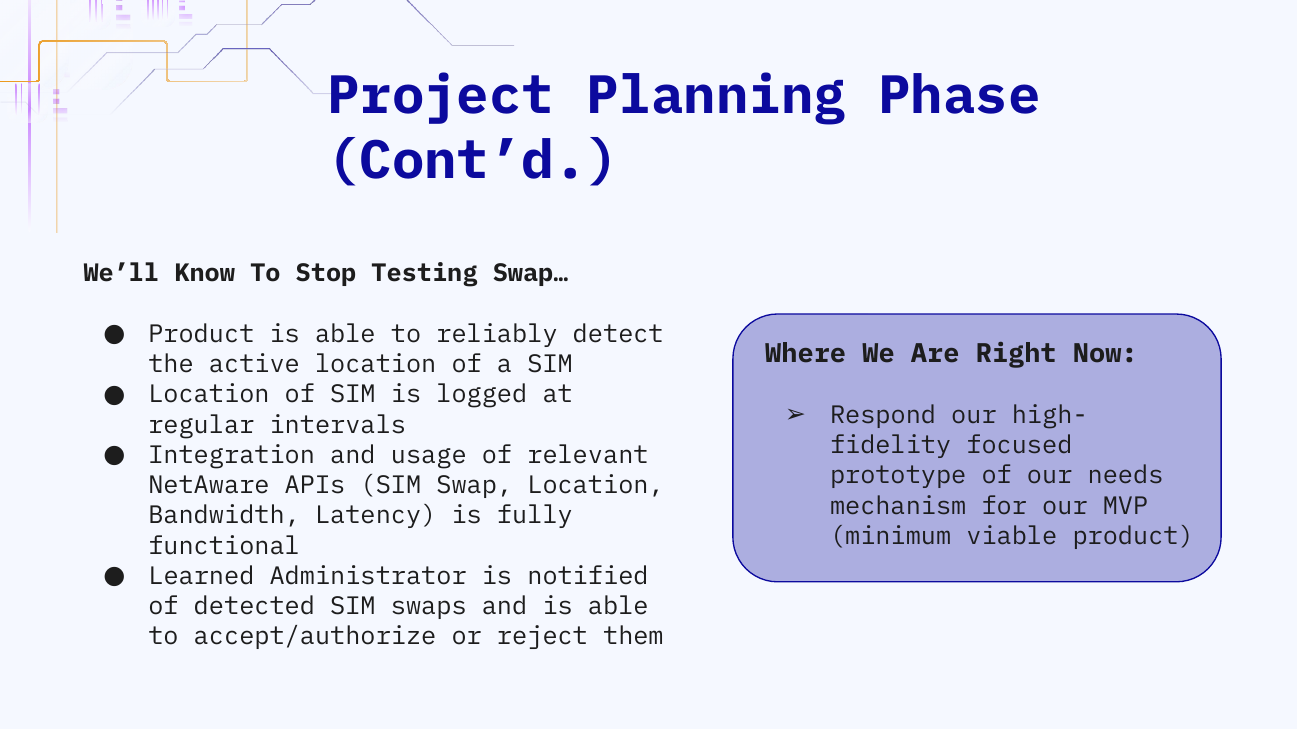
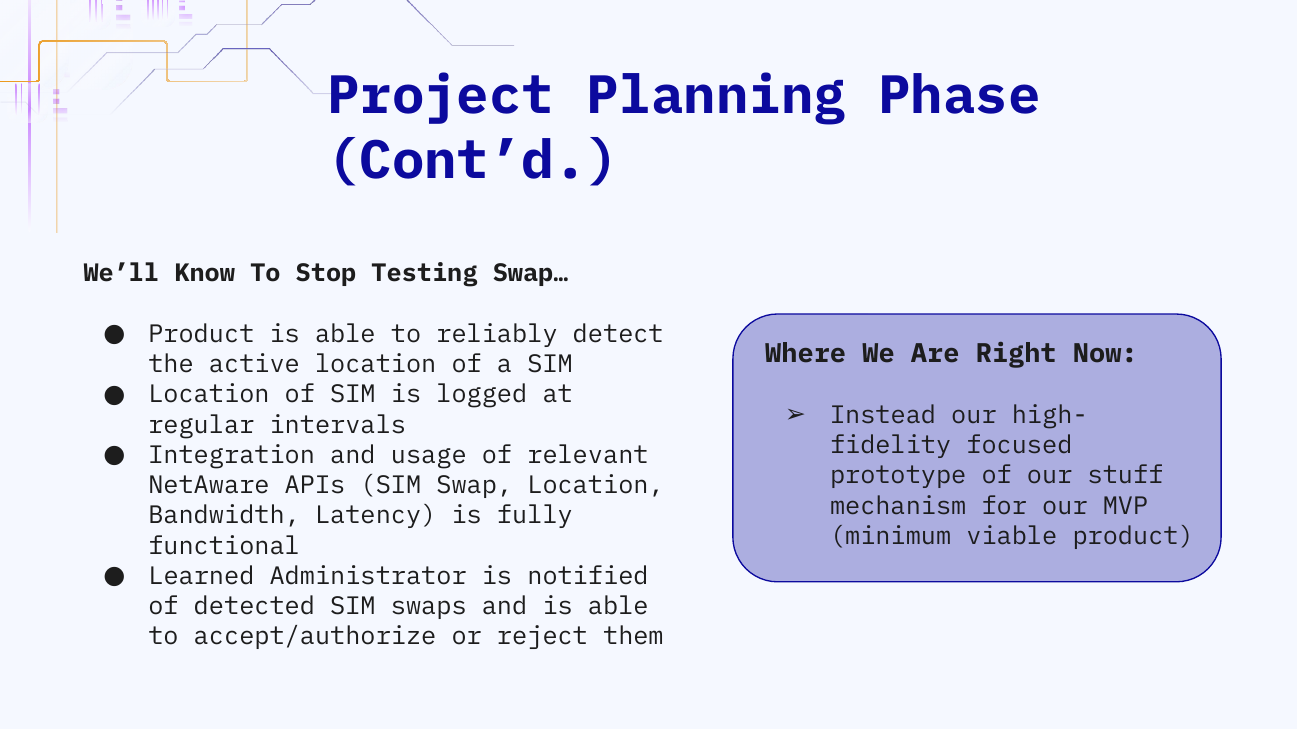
Respond: Respond -> Instead
needs: needs -> stuff
